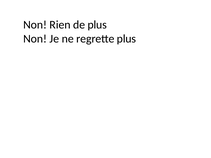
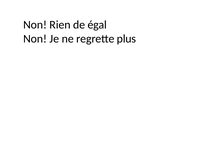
de plus: plus -> égal
